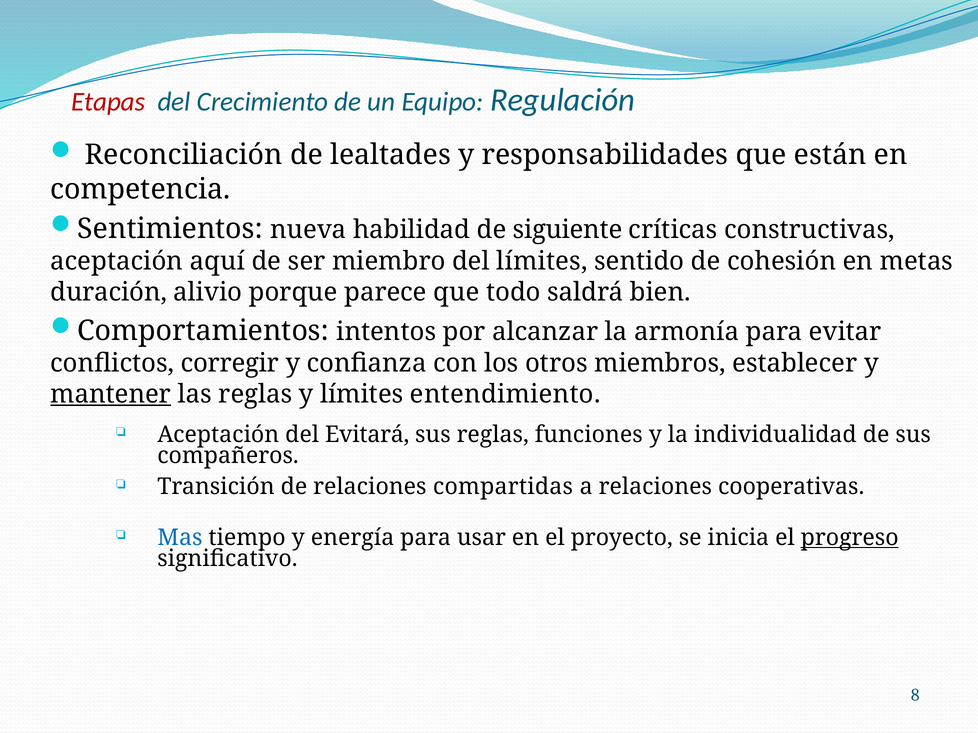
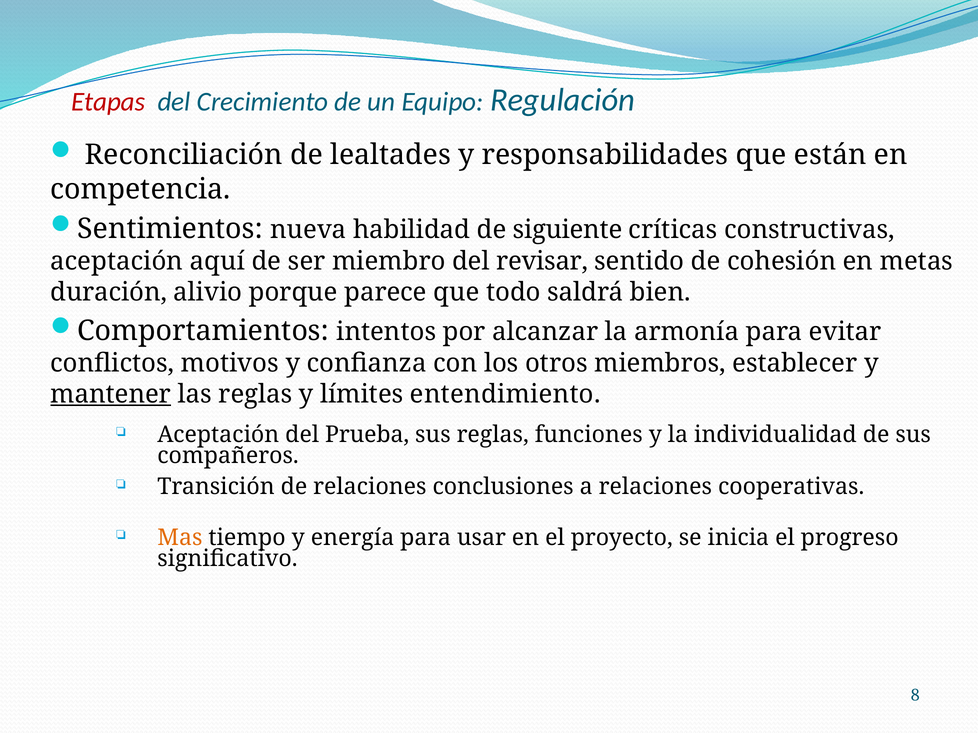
del límites: límites -> revisar
corregir: corregir -> motivos
Evitará: Evitará -> Prueba
compartidas: compartidas -> conclusiones
Mas colour: blue -> orange
progreso underline: present -> none
